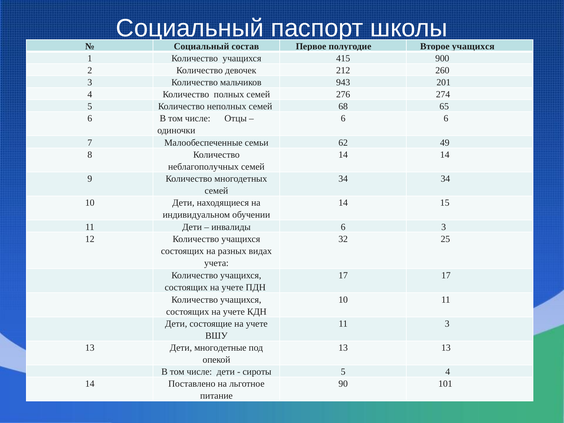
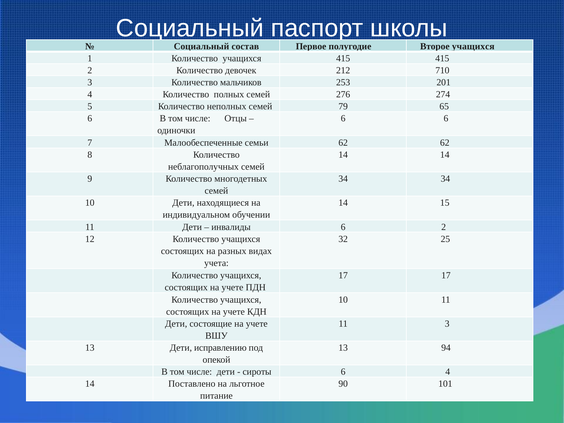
415 900: 900 -> 415
260: 260 -> 710
943: 943 -> 253
68: 68 -> 79
62 49: 49 -> 62
6 3: 3 -> 2
многодетные: многодетные -> исправлению
13 13: 13 -> 94
сироты 5: 5 -> 6
